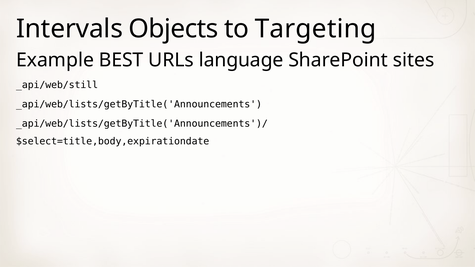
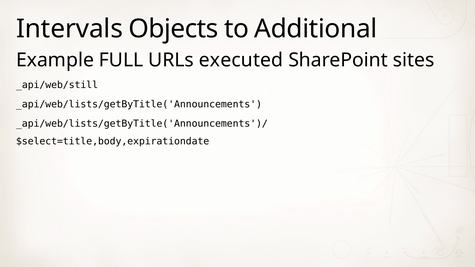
Targeting: Targeting -> Additional
BEST: BEST -> FULL
language: language -> executed
